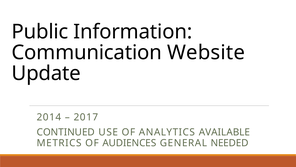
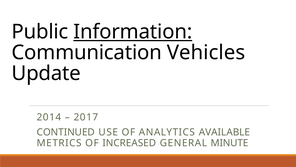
Information underline: none -> present
Website: Website -> Vehicles
AUDIENCES: AUDIENCES -> INCREASED
NEEDED: NEEDED -> MINUTE
